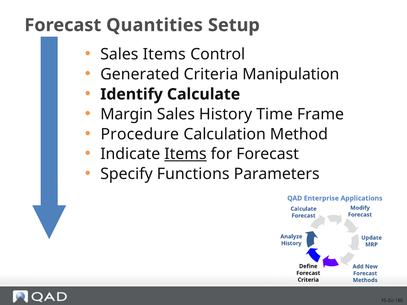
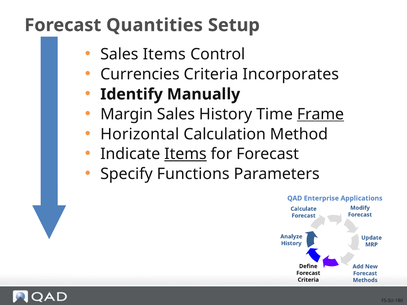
Generated: Generated -> Currencies
Manipulation: Manipulation -> Incorporates
Identify Calculate: Calculate -> Manually
Frame underline: none -> present
Procedure: Procedure -> Horizontal
